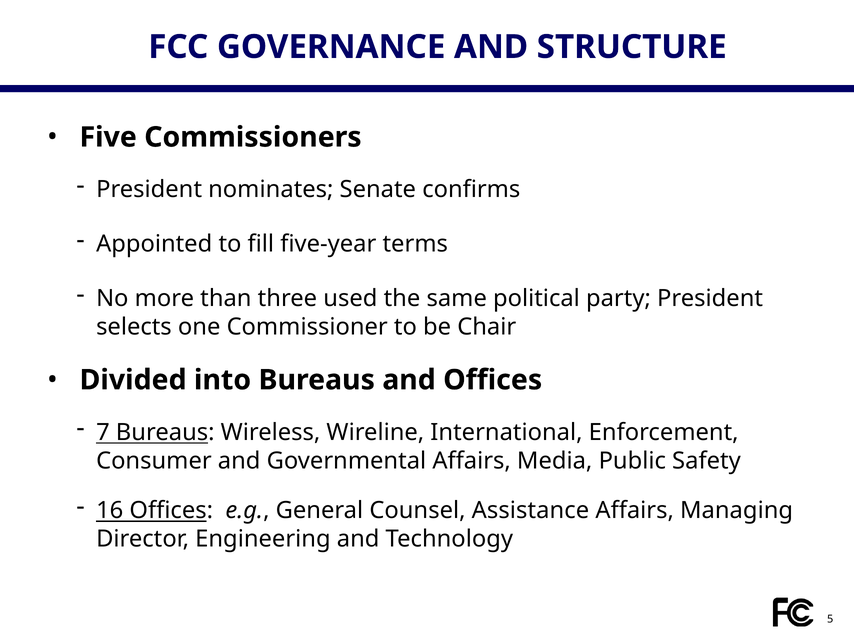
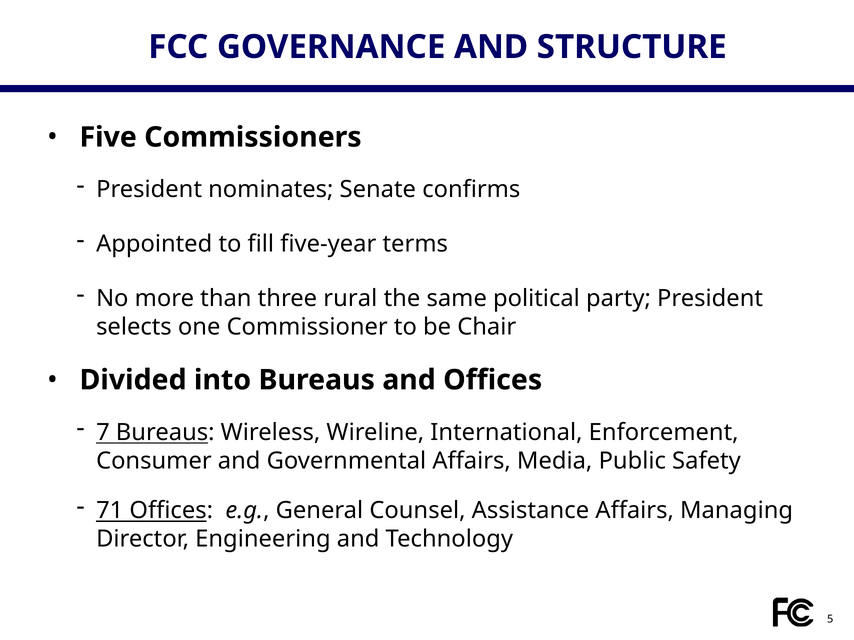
used: used -> rural
16: 16 -> 71
